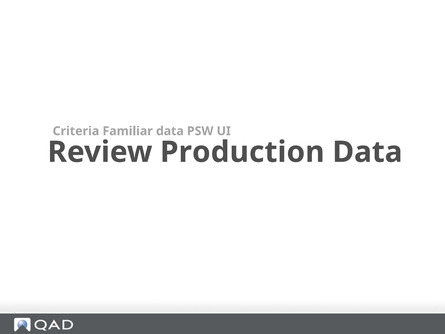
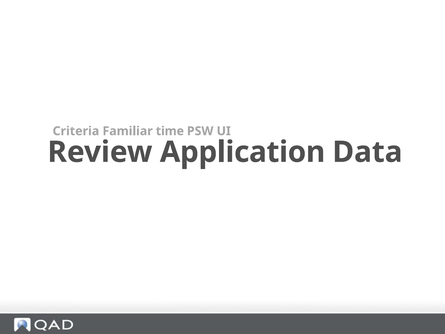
Familiar data: data -> time
Production: Production -> Application
